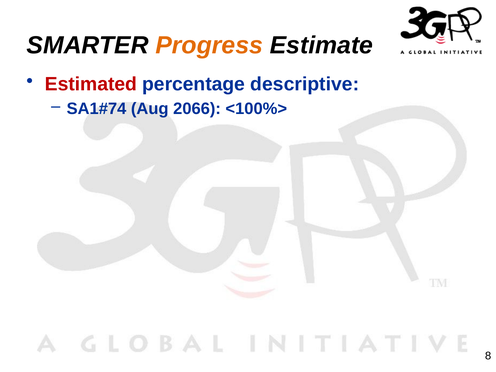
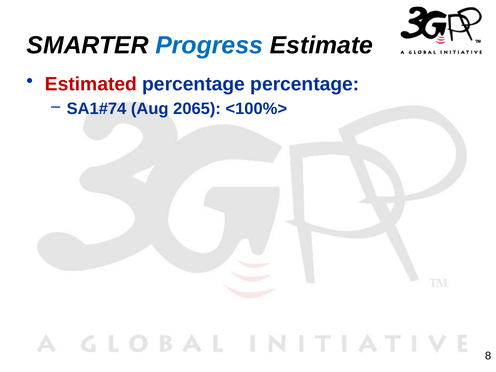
Progress colour: orange -> blue
percentage descriptive: descriptive -> percentage
2066: 2066 -> 2065
